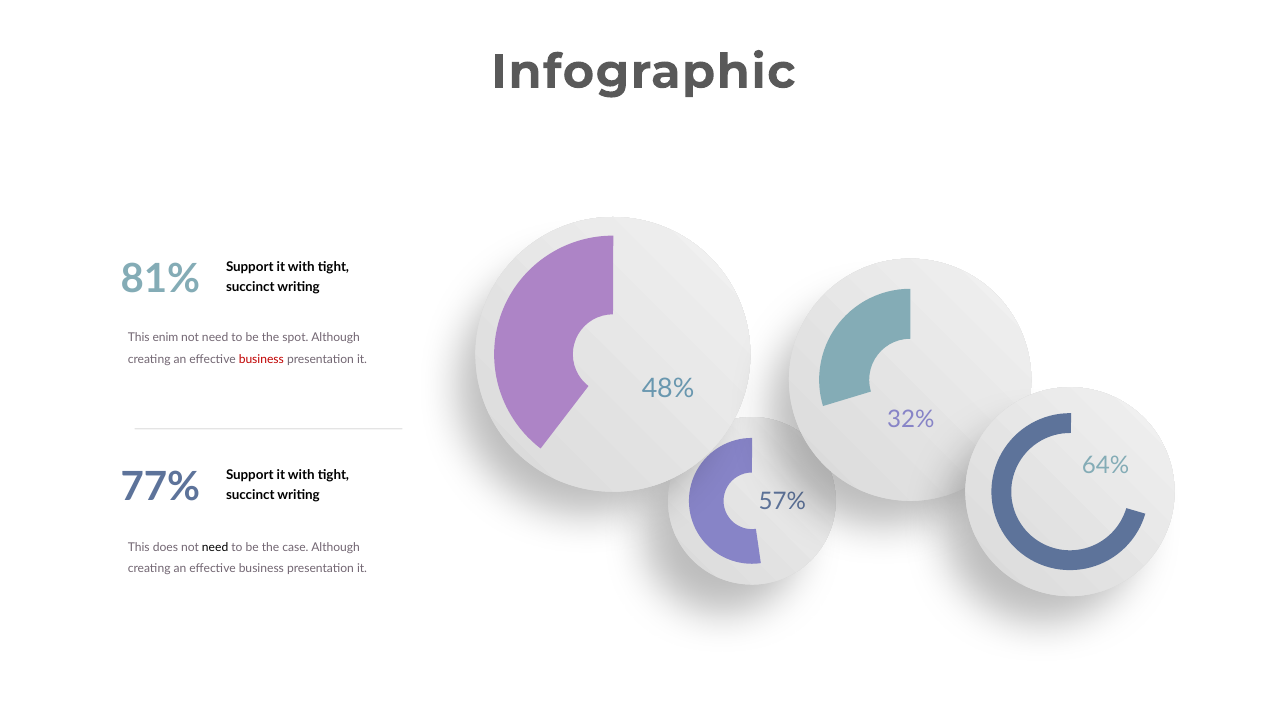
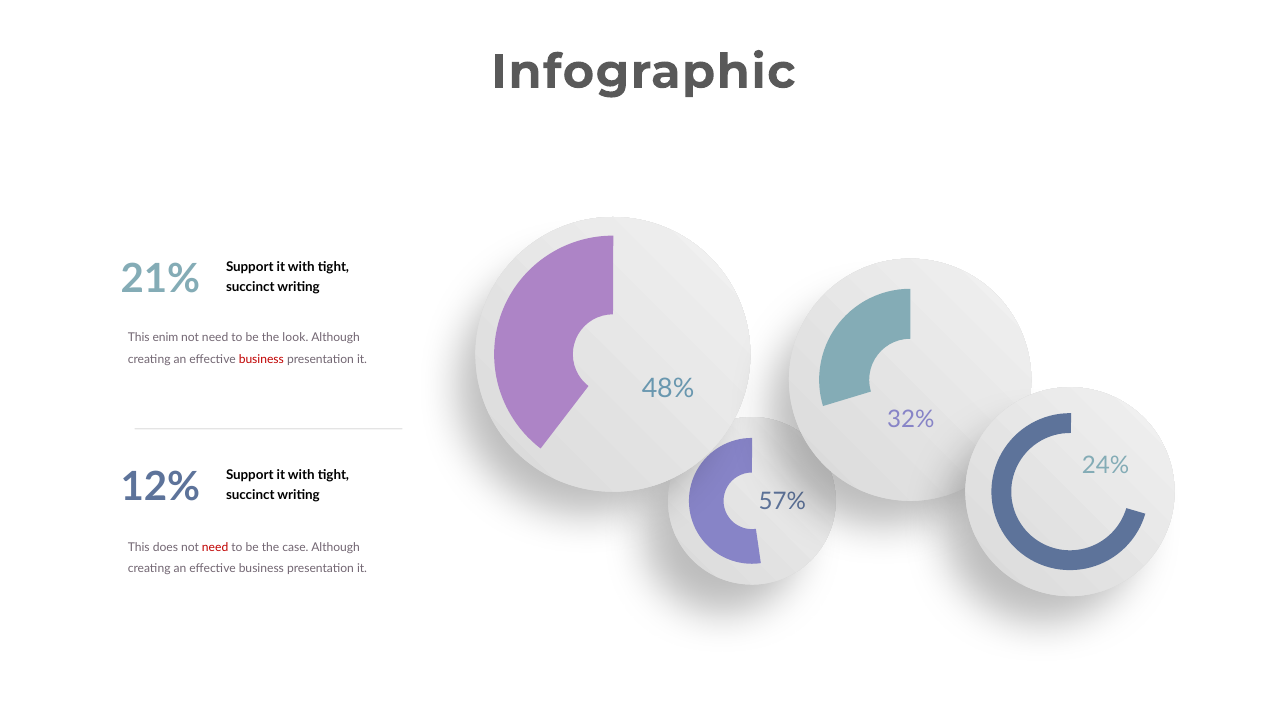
81%: 81% -> 21%
spot: spot -> look
64%: 64% -> 24%
77%: 77% -> 12%
need at (215, 547) colour: black -> red
